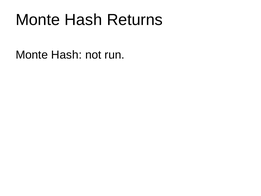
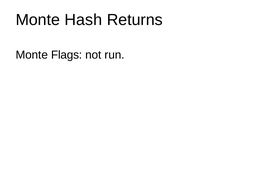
Hash at (67, 55): Hash -> Flags
